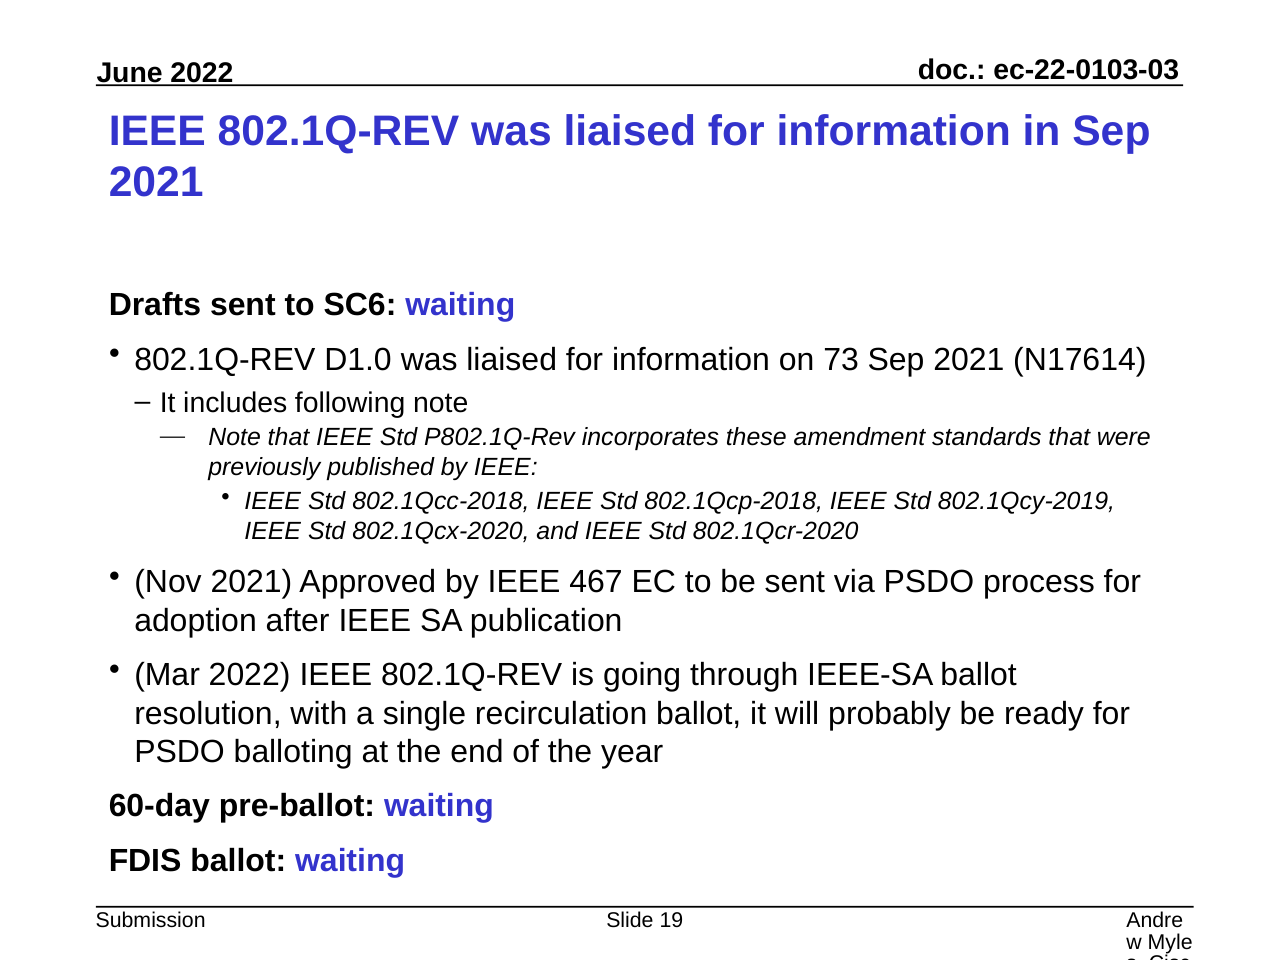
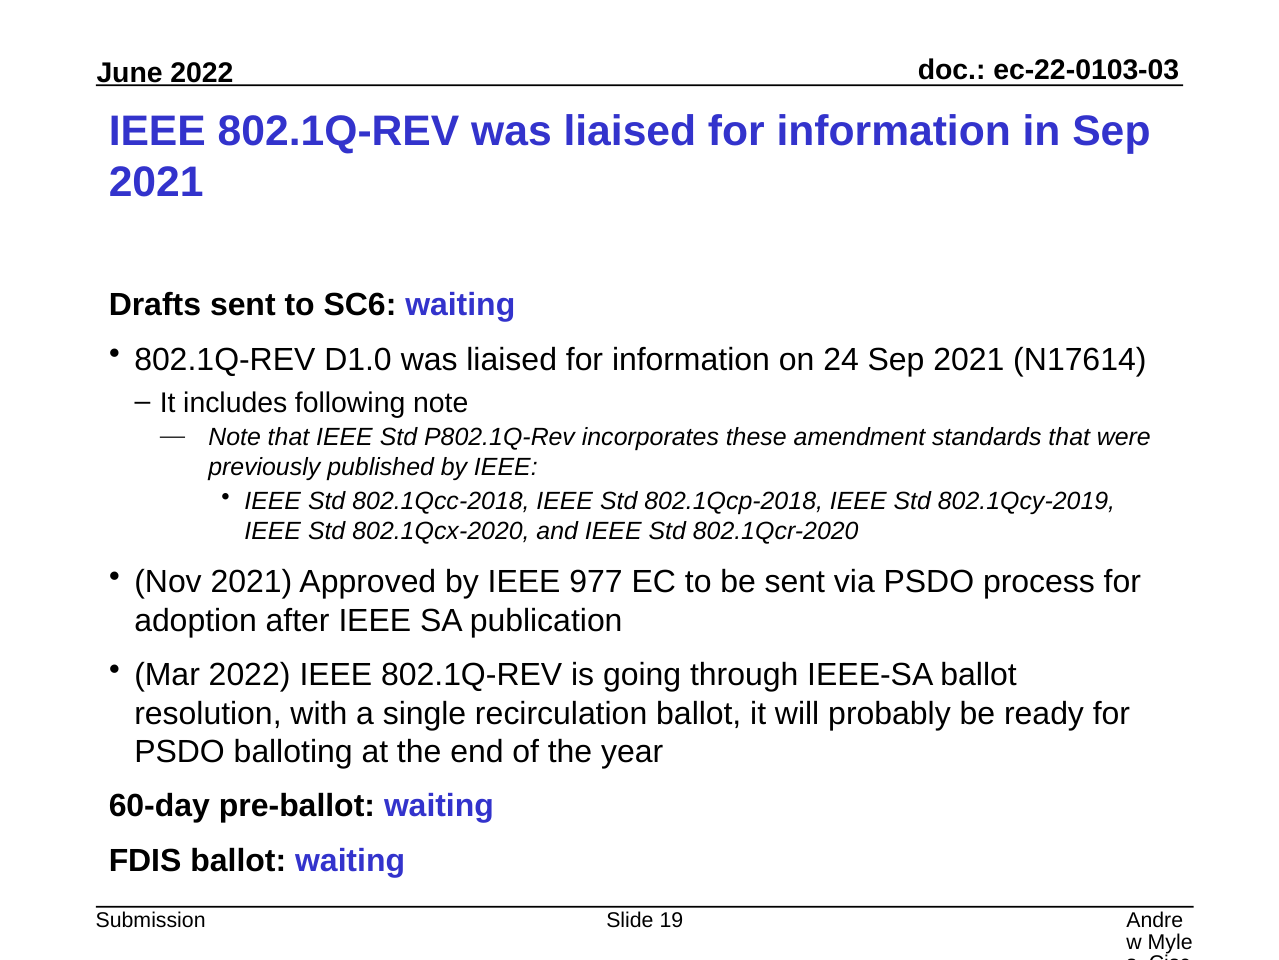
73: 73 -> 24
467: 467 -> 977
